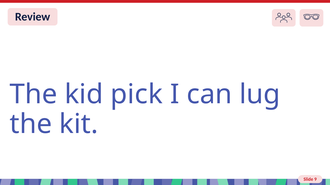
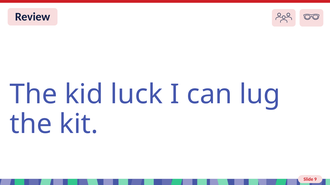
pick: pick -> luck
